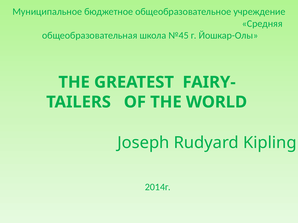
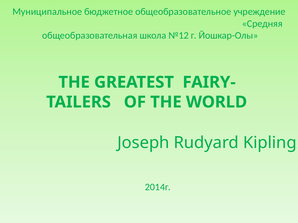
№45: №45 -> №12
